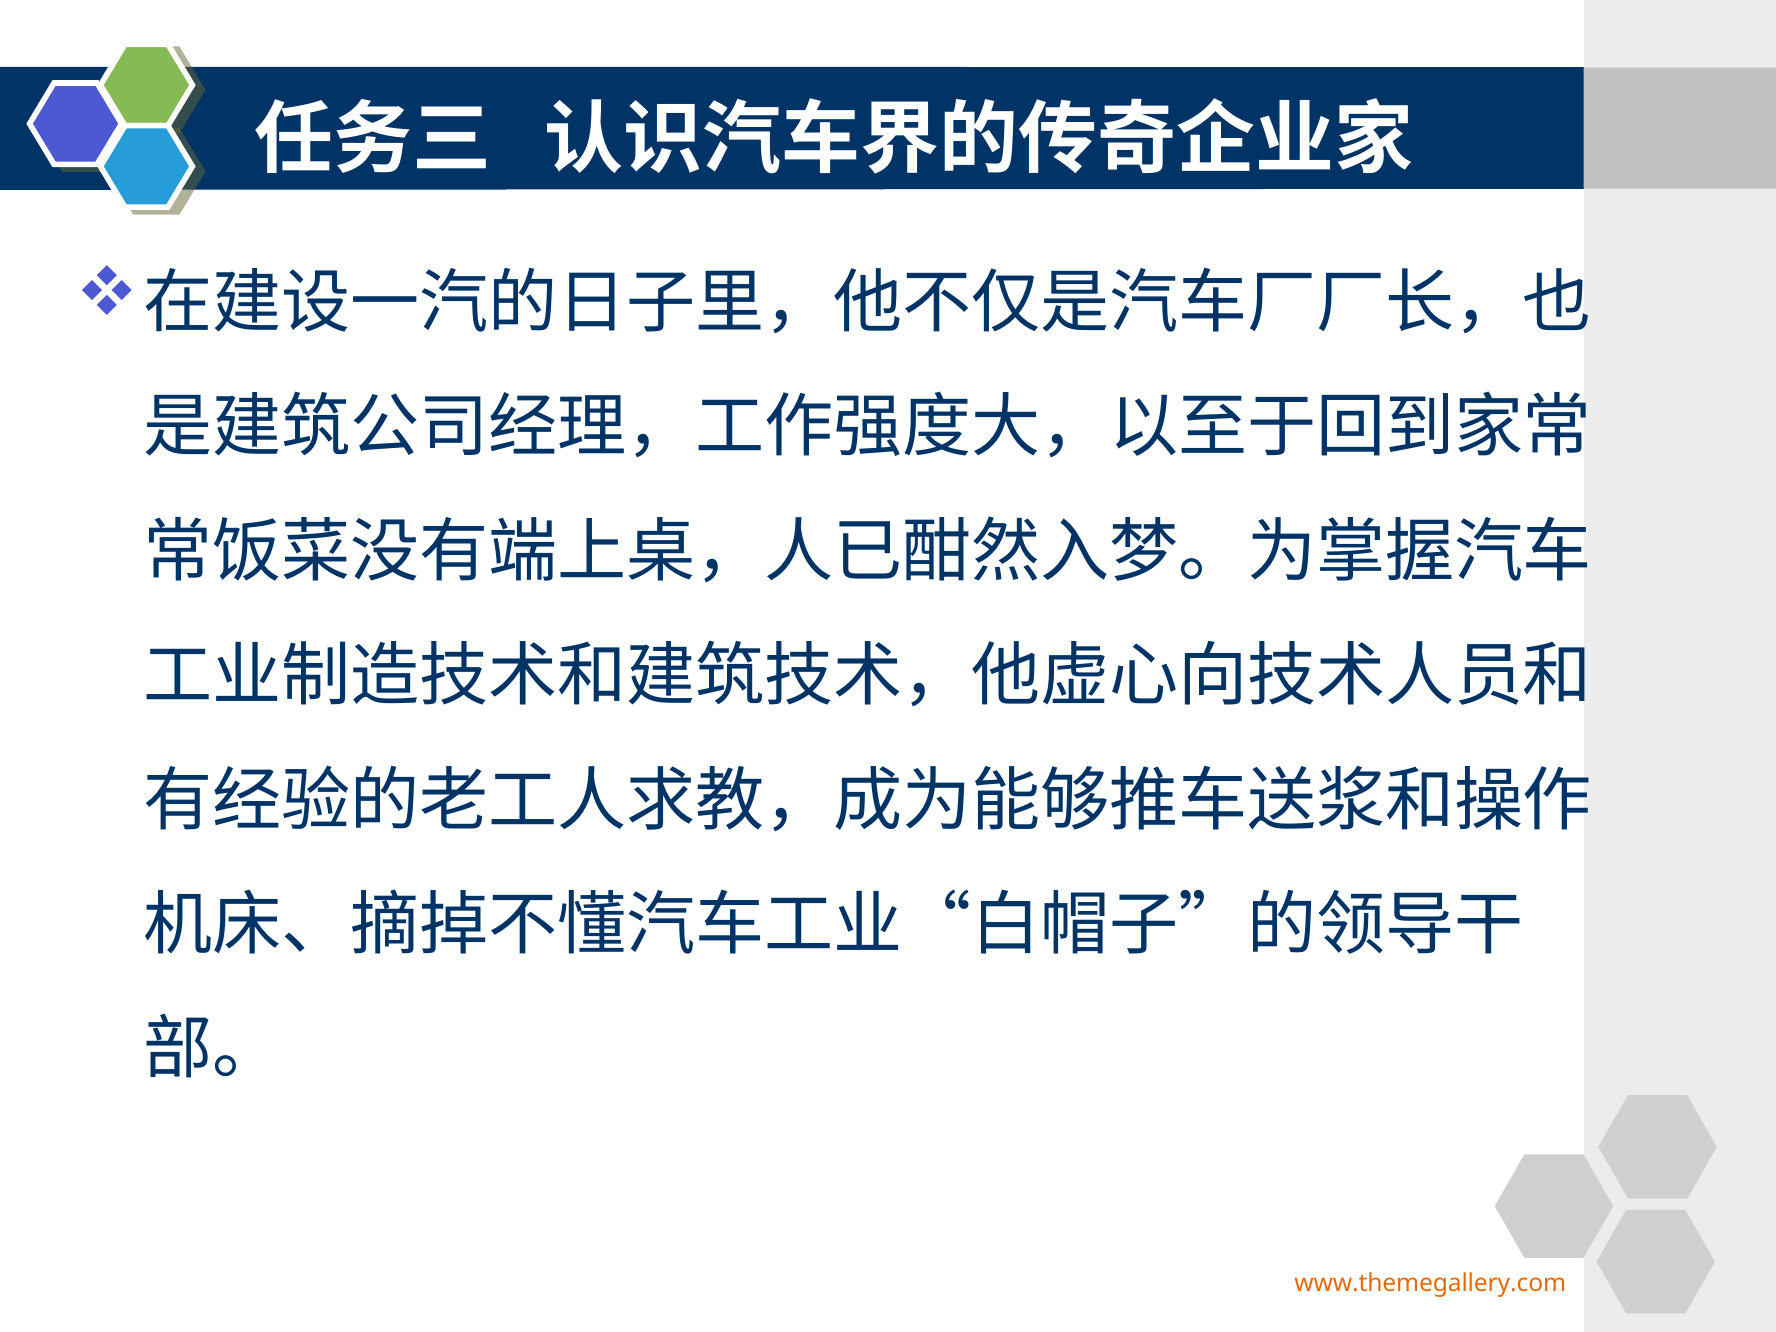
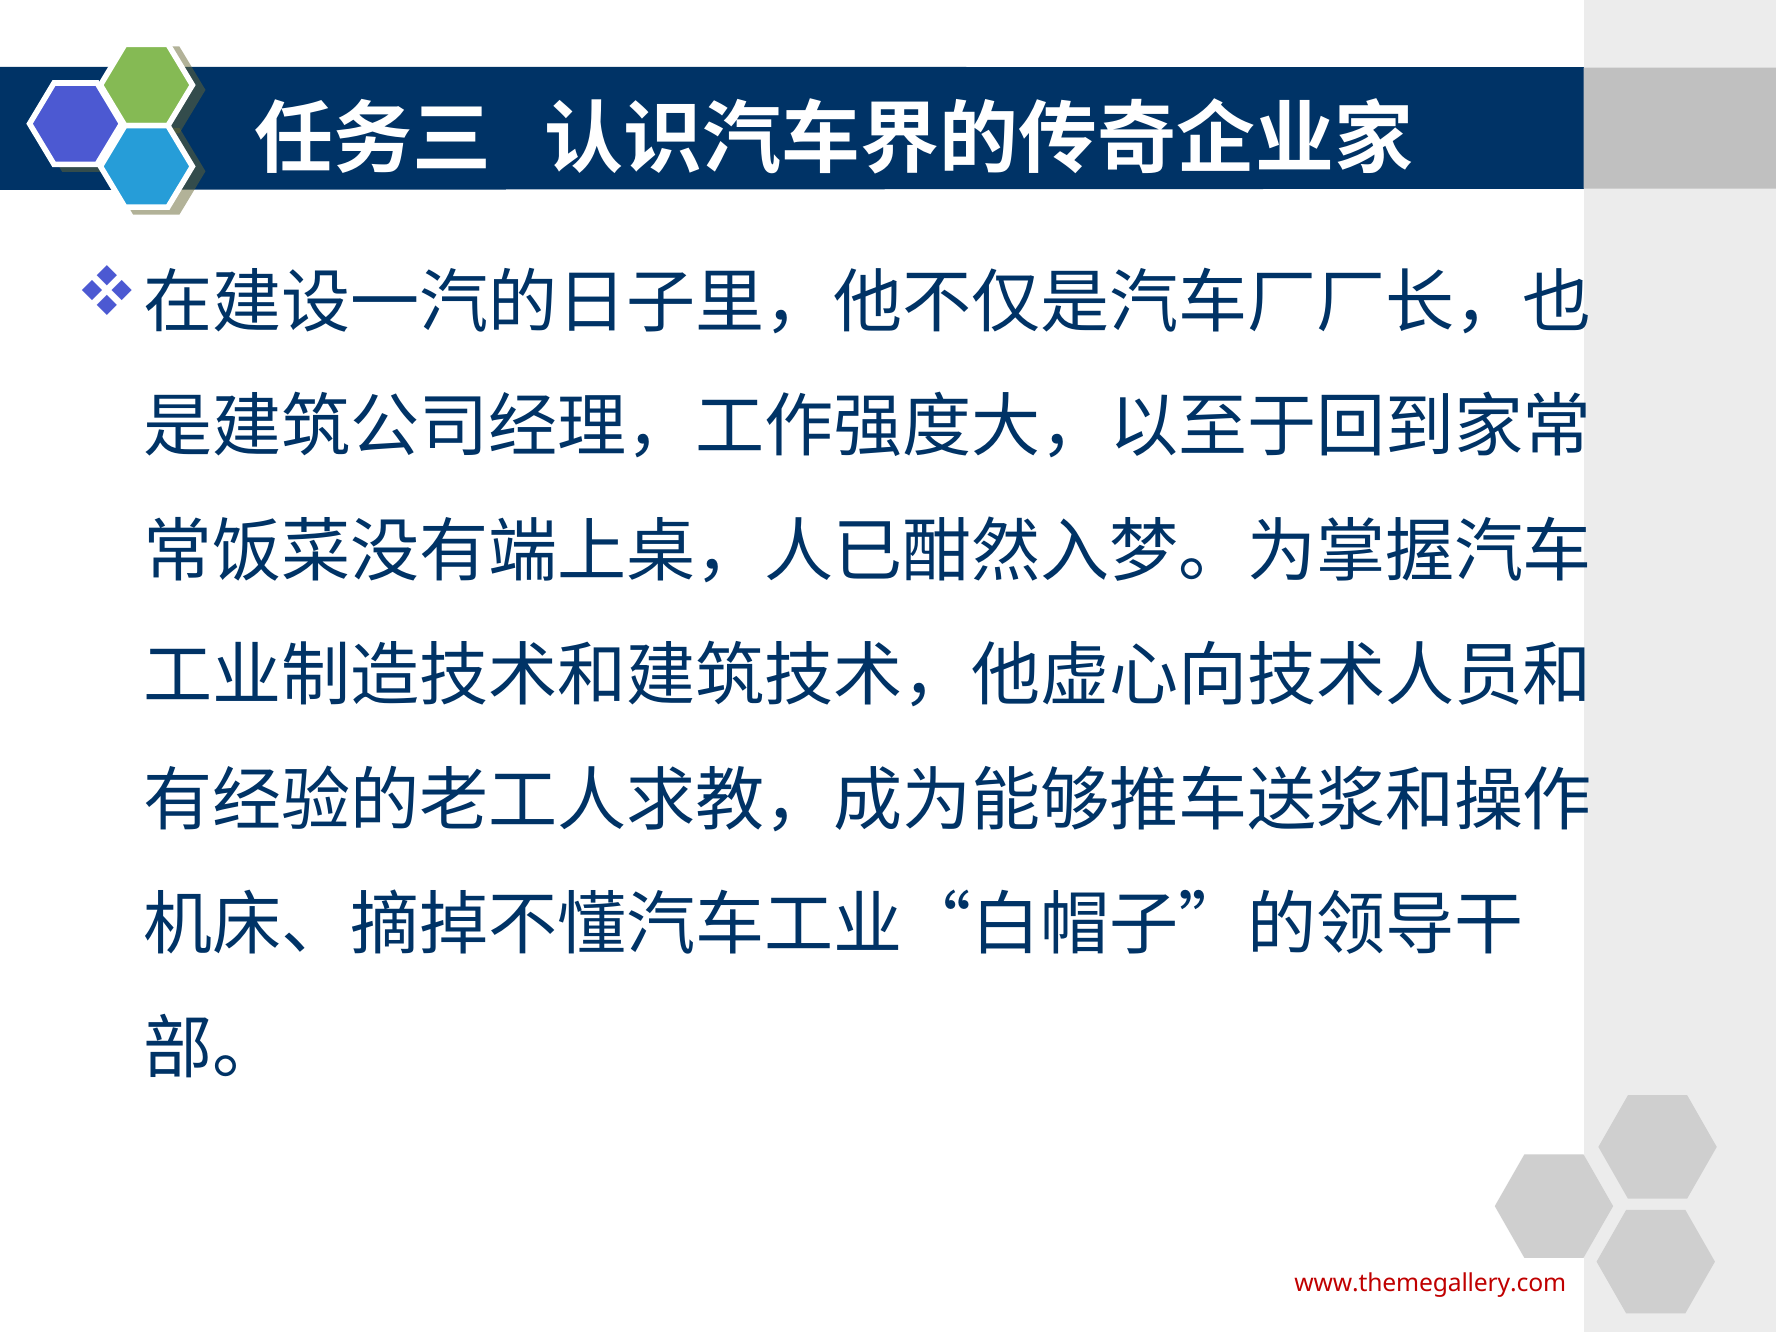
www.themegallery.com colour: orange -> red
